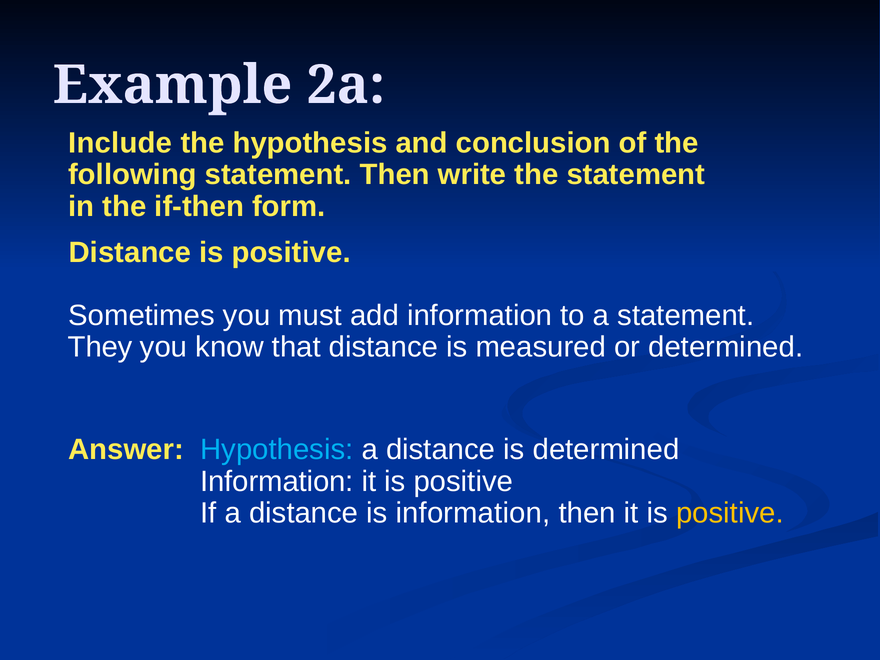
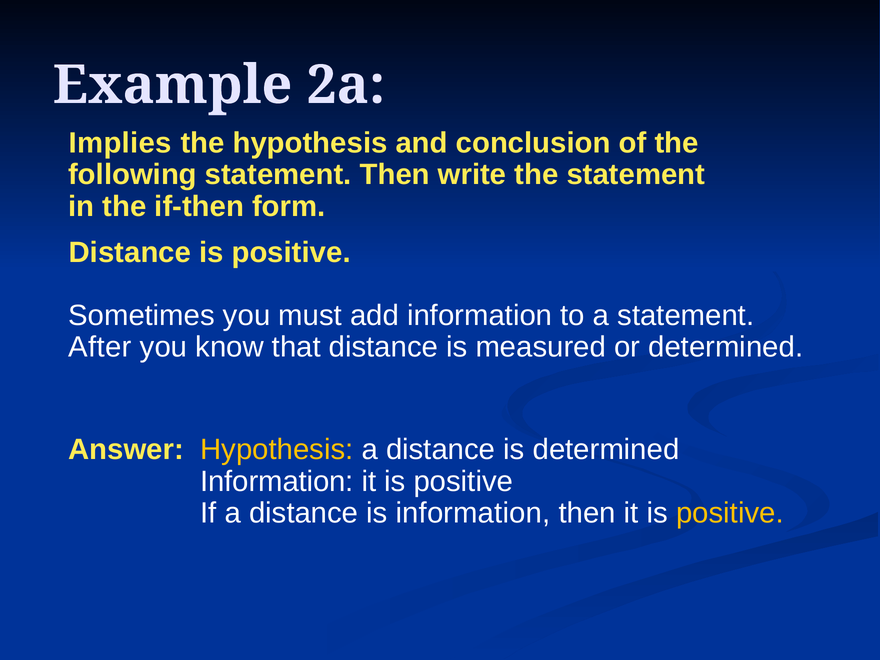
Include: Include -> Implies
They: They -> After
Hypothesis at (277, 450) colour: light blue -> yellow
